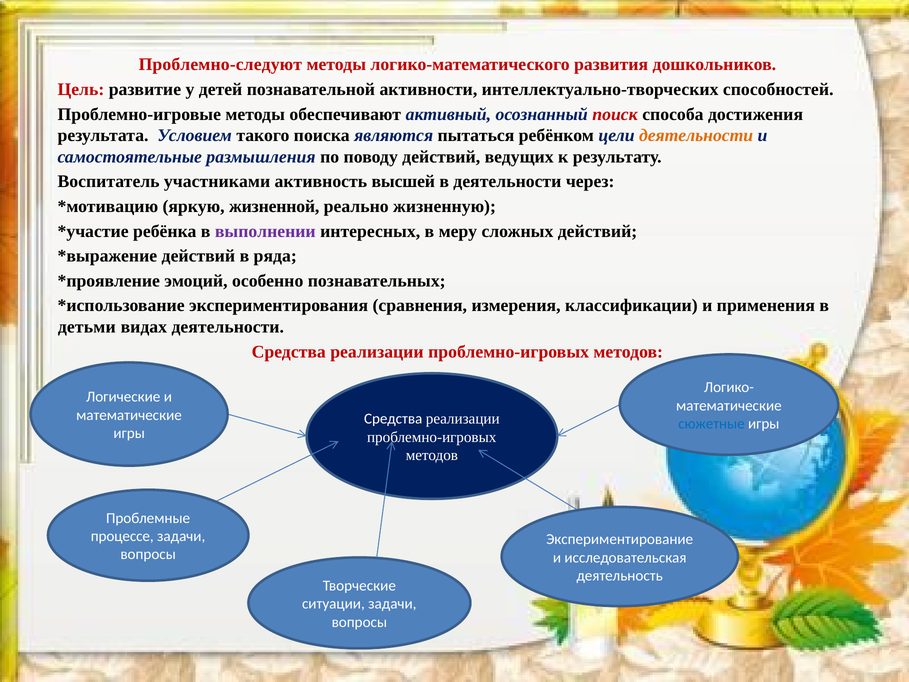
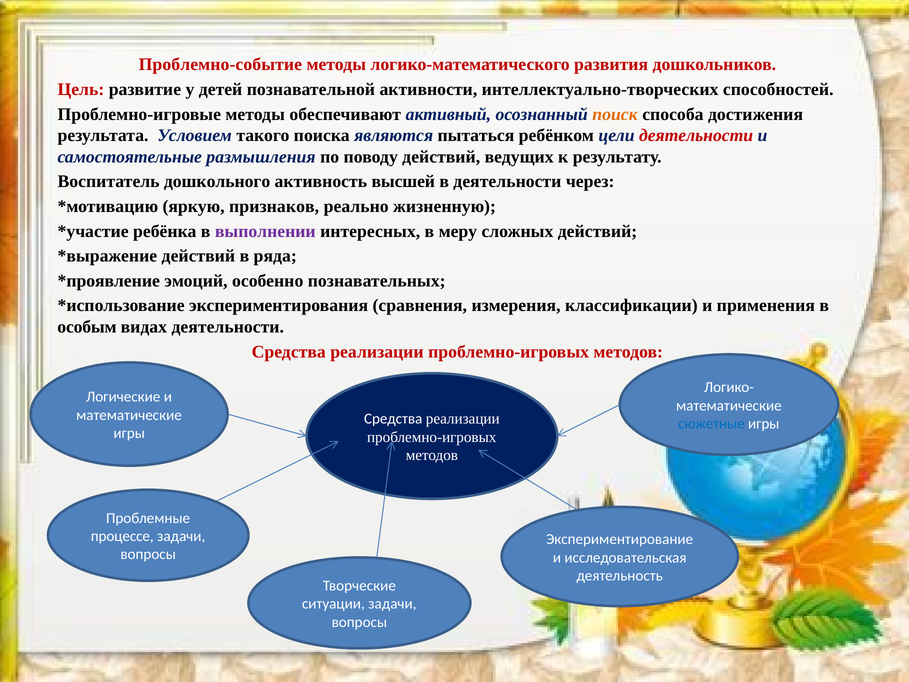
Проблемно-следуют: Проблемно-следуют -> Проблемно-событие
поиск colour: red -> orange
деятельности at (696, 135) colour: orange -> red
участниками: участниками -> дошкольного
жизненной: жизненной -> признаков
детьми: детьми -> особым
